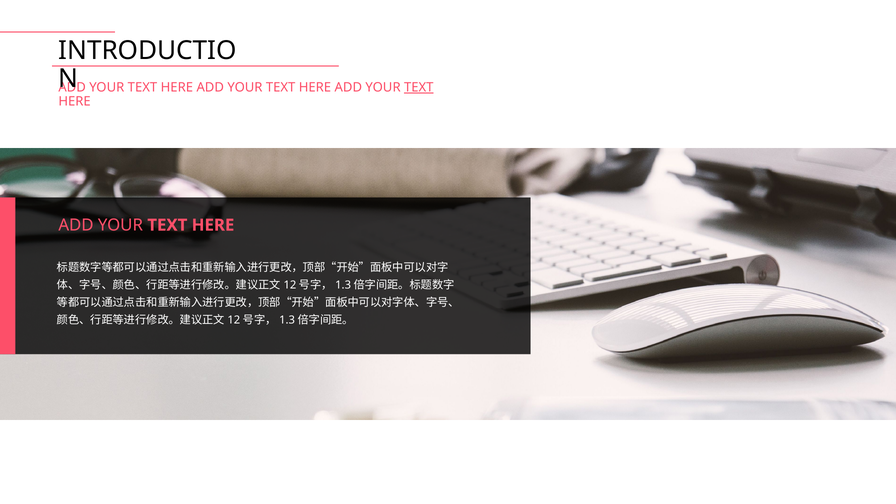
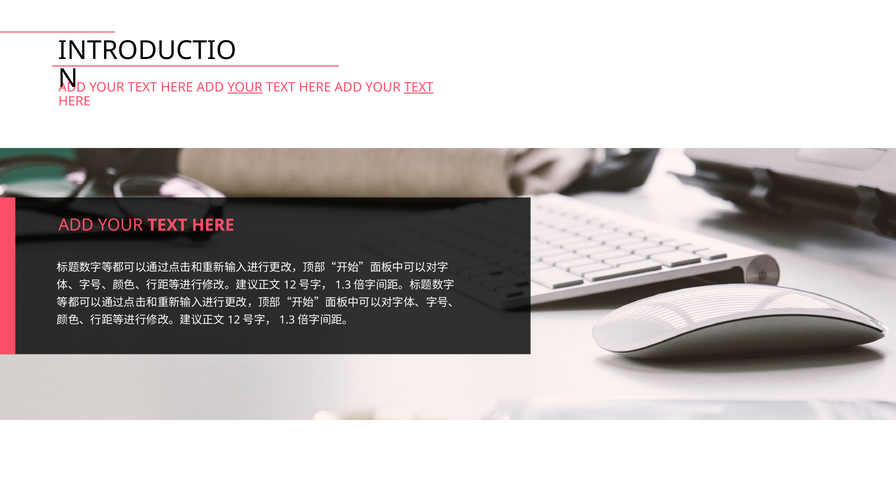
YOUR at (245, 87) underline: none -> present
